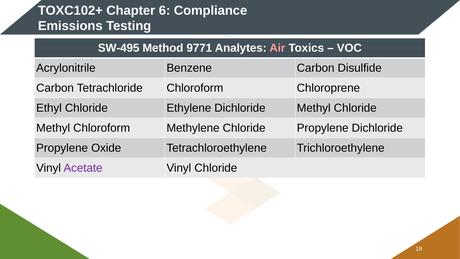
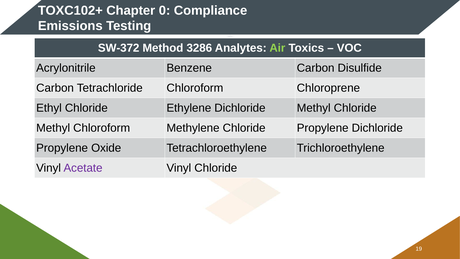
6: 6 -> 0
SW-495: SW-495 -> SW-372
9771: 9771 -> 3286
Air colour: pink -> light green
